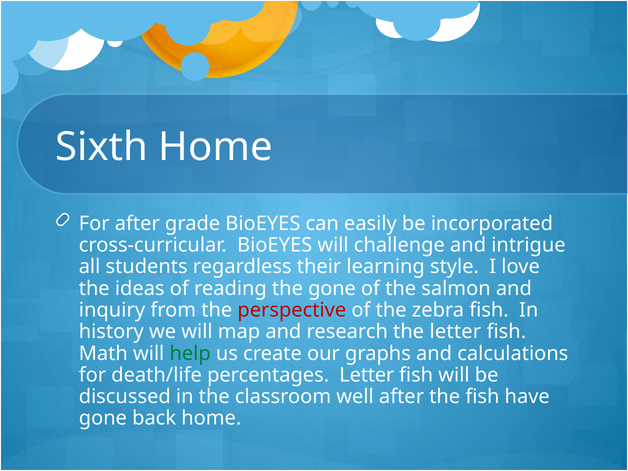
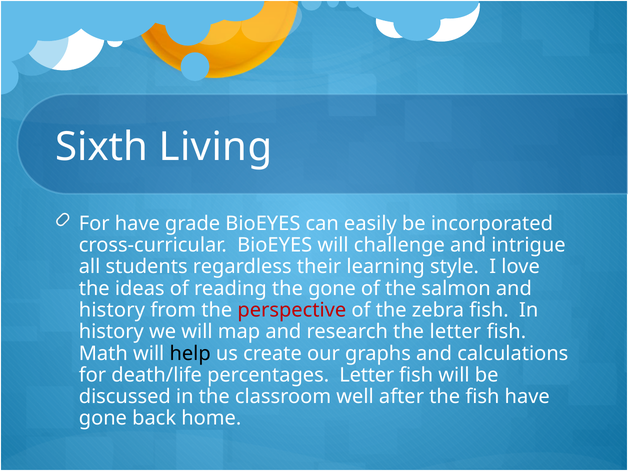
Sixth Home: Home -> Living
For after: after -> have
inquiry at (112, 310): inquiry -> history
help colour: green -> black
